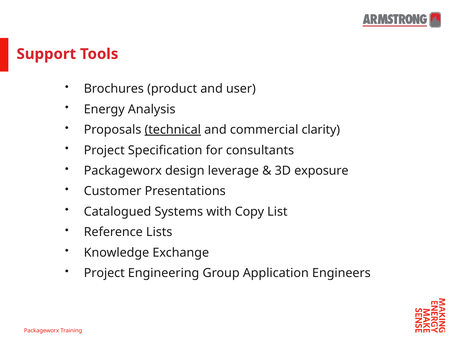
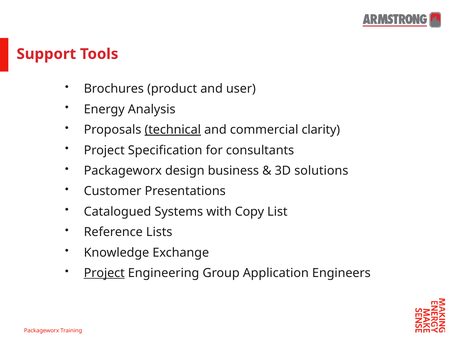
leverage: leverage -> business
exposure: exposure -> solutions
Project at (104, 273) underline: none -> present
